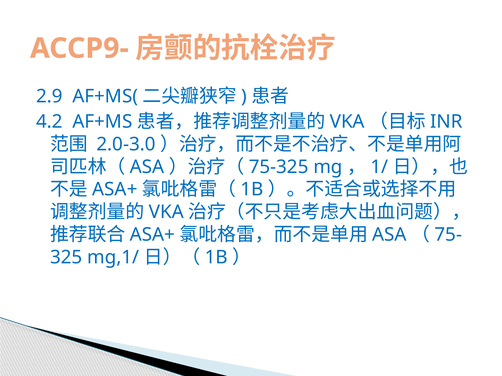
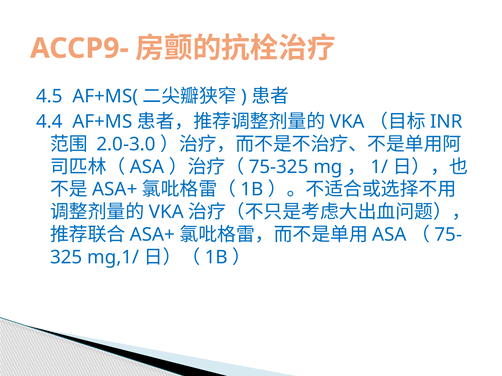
2.9: 2.9 -> 4.5
4.2: 4.2 -> 4.4
